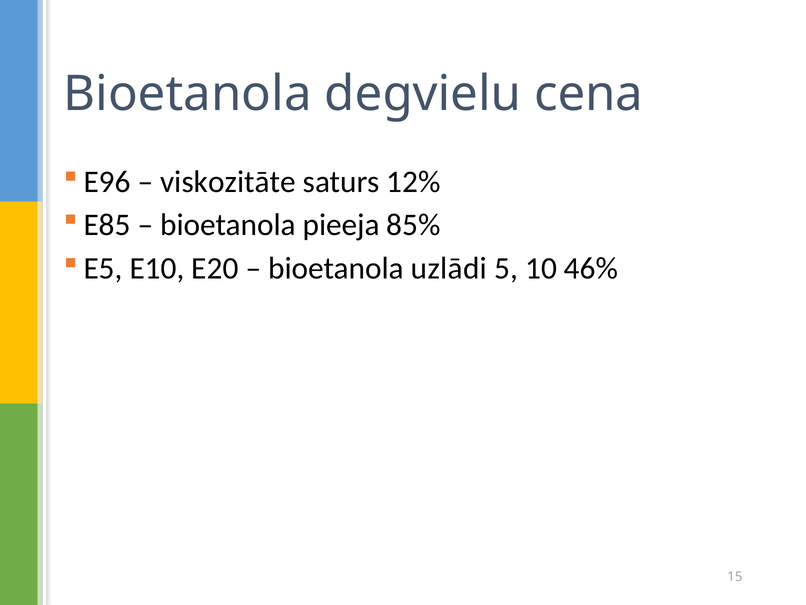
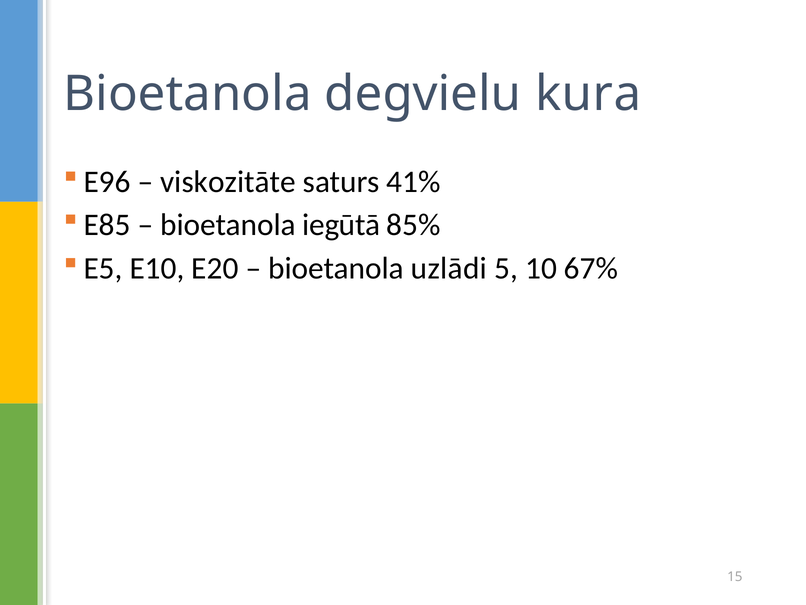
cena: cena -> kura
12%: 12% -> 41%
pieeja: pieeja -> iegūtā
46%: 46% -> 67%
